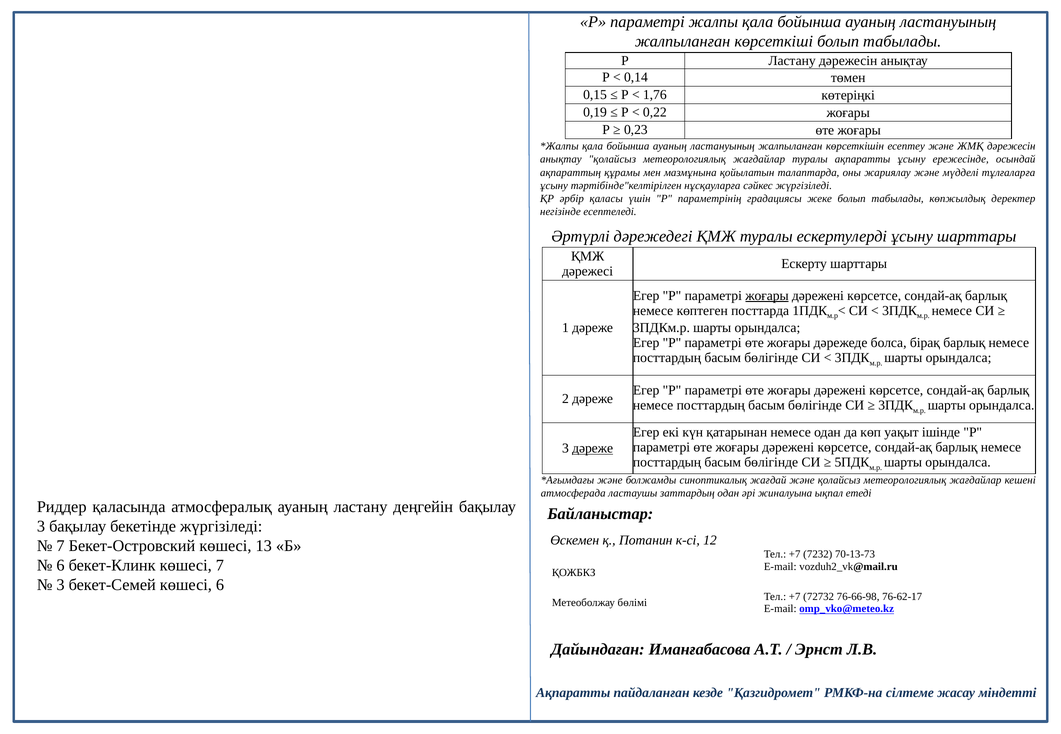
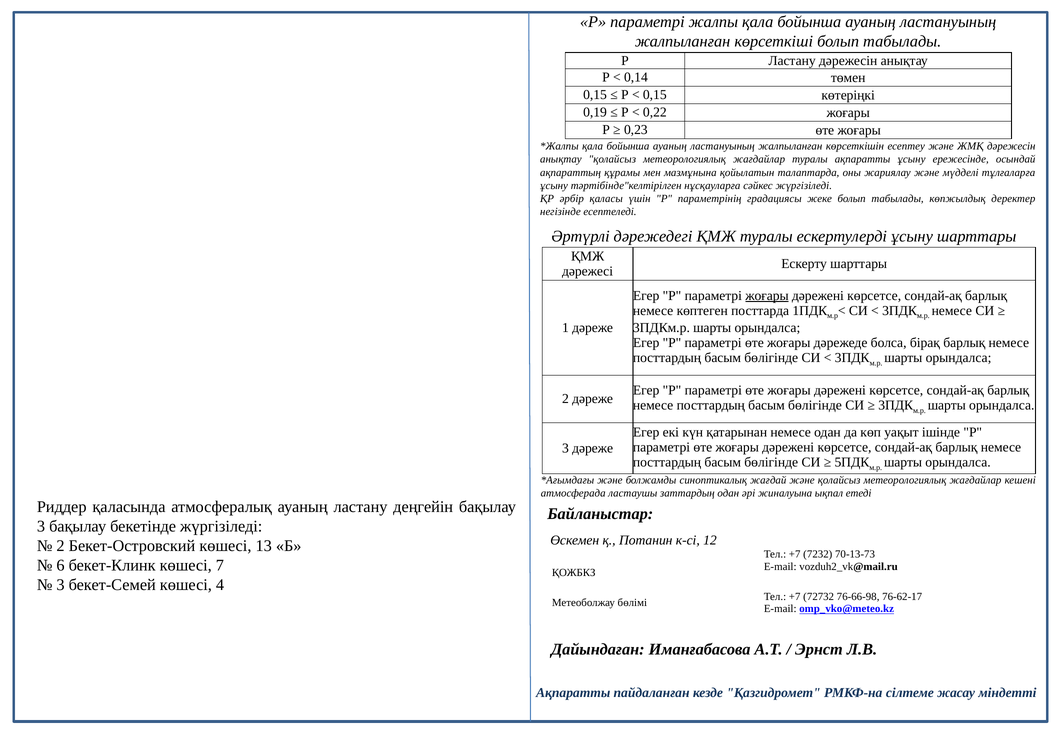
1,76 at (655, 95): 1,76 -> 0,15
дәреже at (593, 449) underline: present -> none
7 at (61, 546): 7 -> 2
көшесі 6: 6 -> 4
